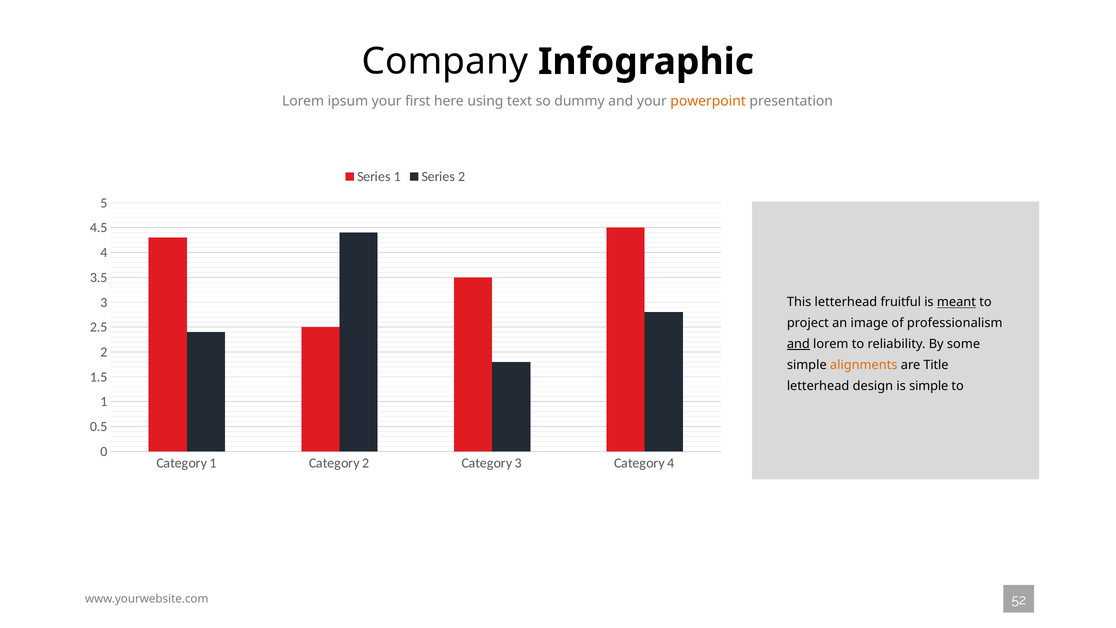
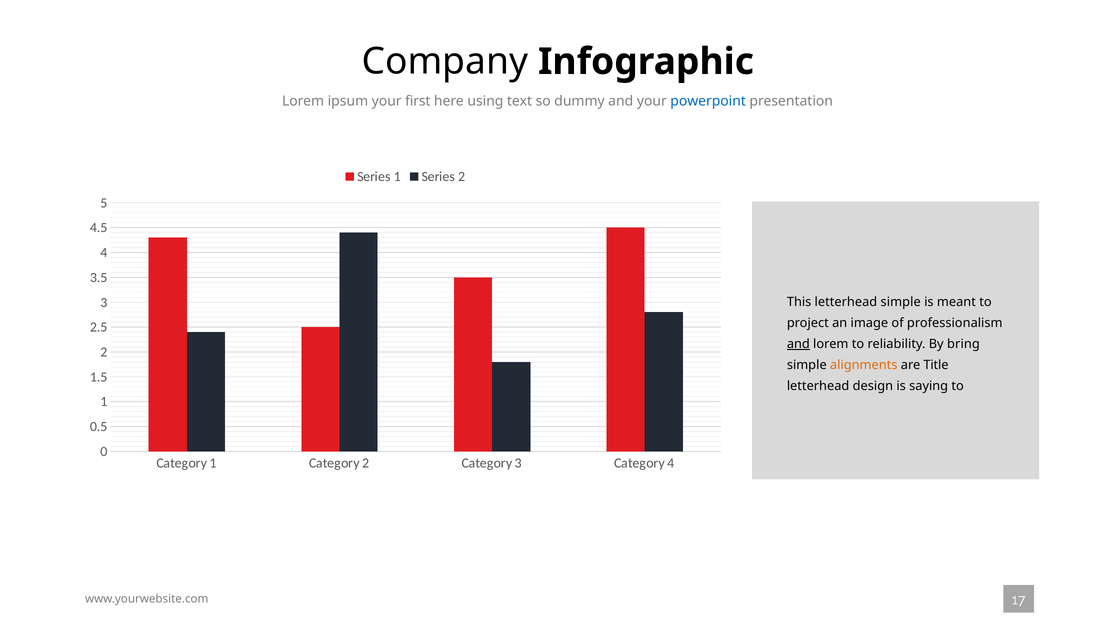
powerpoint colour: orange -> blue
letterhead fruitful: fruitful -> simple
meant underline: present -> none
some: some -> bring
is simple: simple -> saying
52: 52 -> 17
